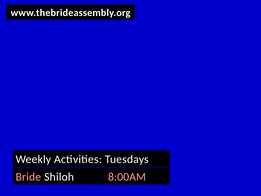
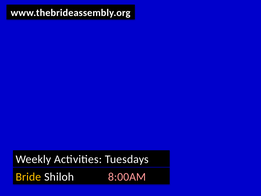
Bride colour: pink -> yellow
